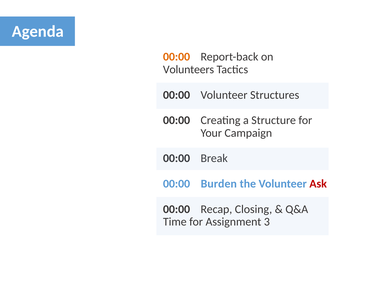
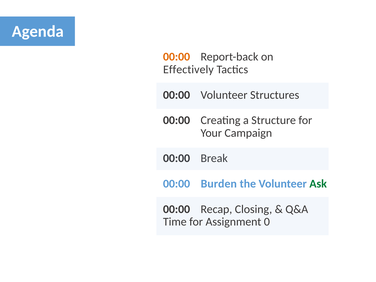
Volunteers: Volunteers -> Effectively
Ask colour: red -> green
3: 3 -> 0
